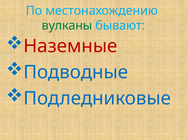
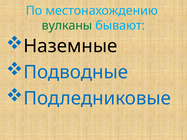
Наземные colour: red -> black
